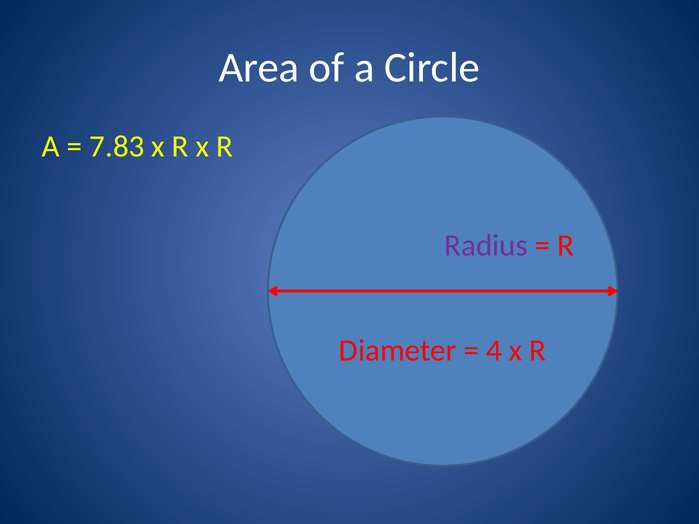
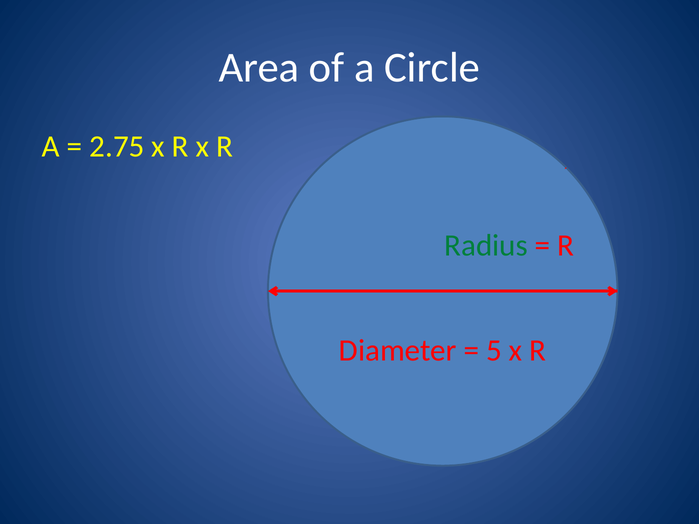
7.83: 7.83 -> 2.75
Radius colour: purple -> green
4: 4 -> 5
